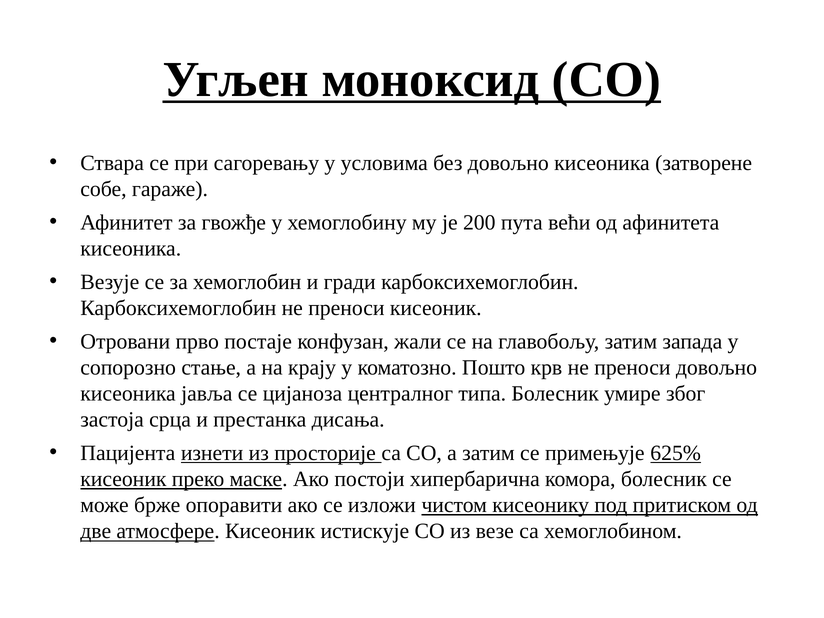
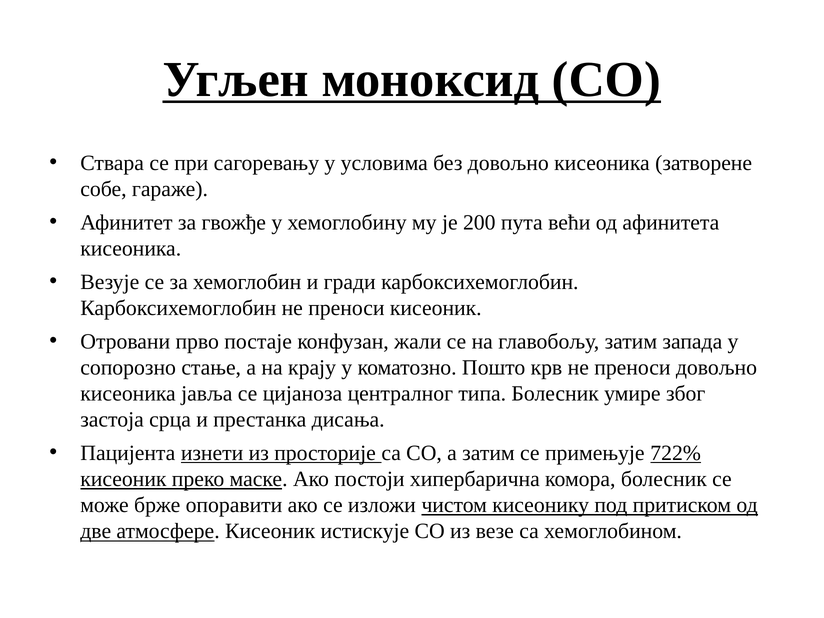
625%: 625% -> 722%
